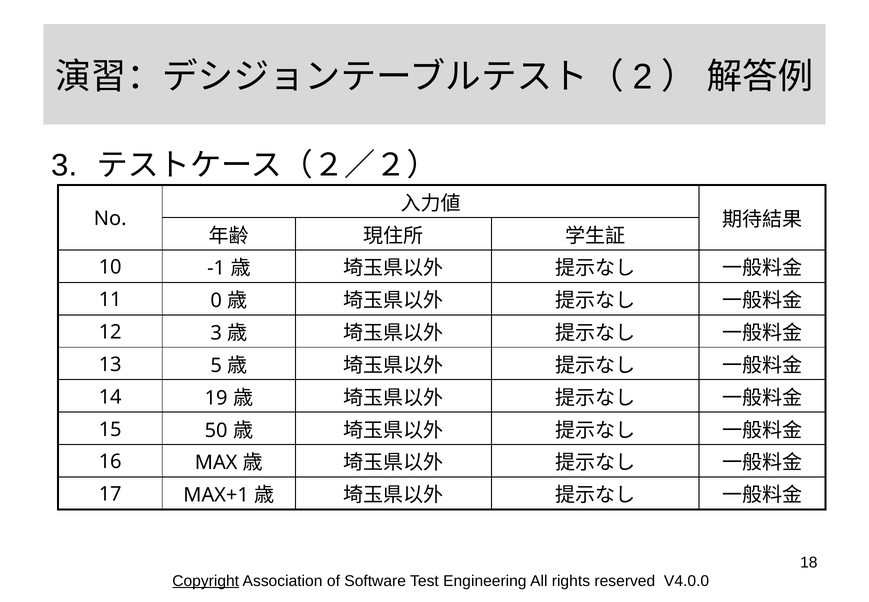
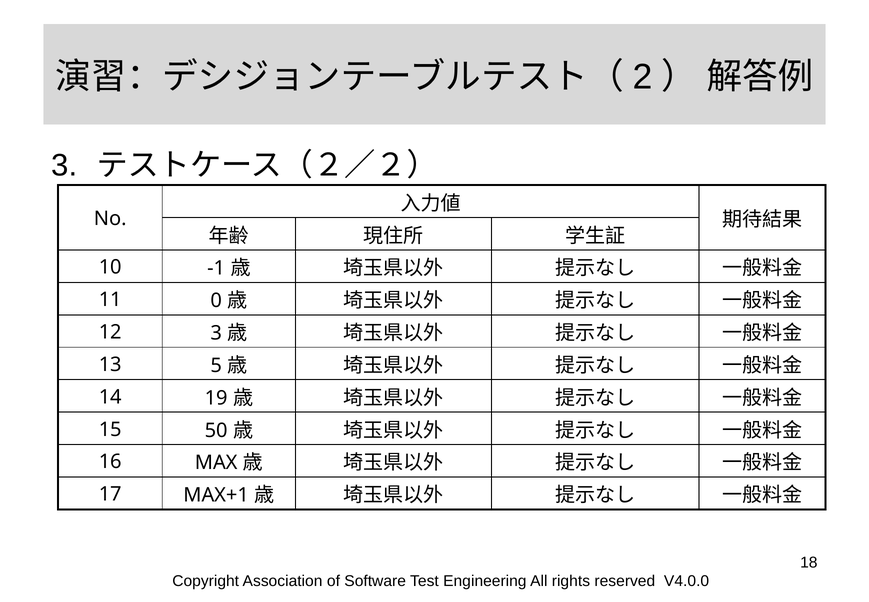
Copyright underline: present -> none
